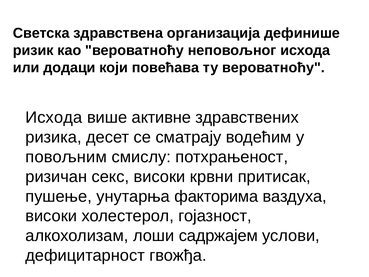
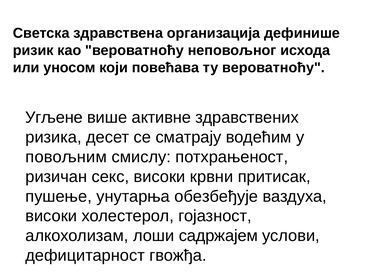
додаци: додаци -> уносом
Исхода at (54, 117): Исхода -> Угљене
факторима: факторима -> обезбеђује
